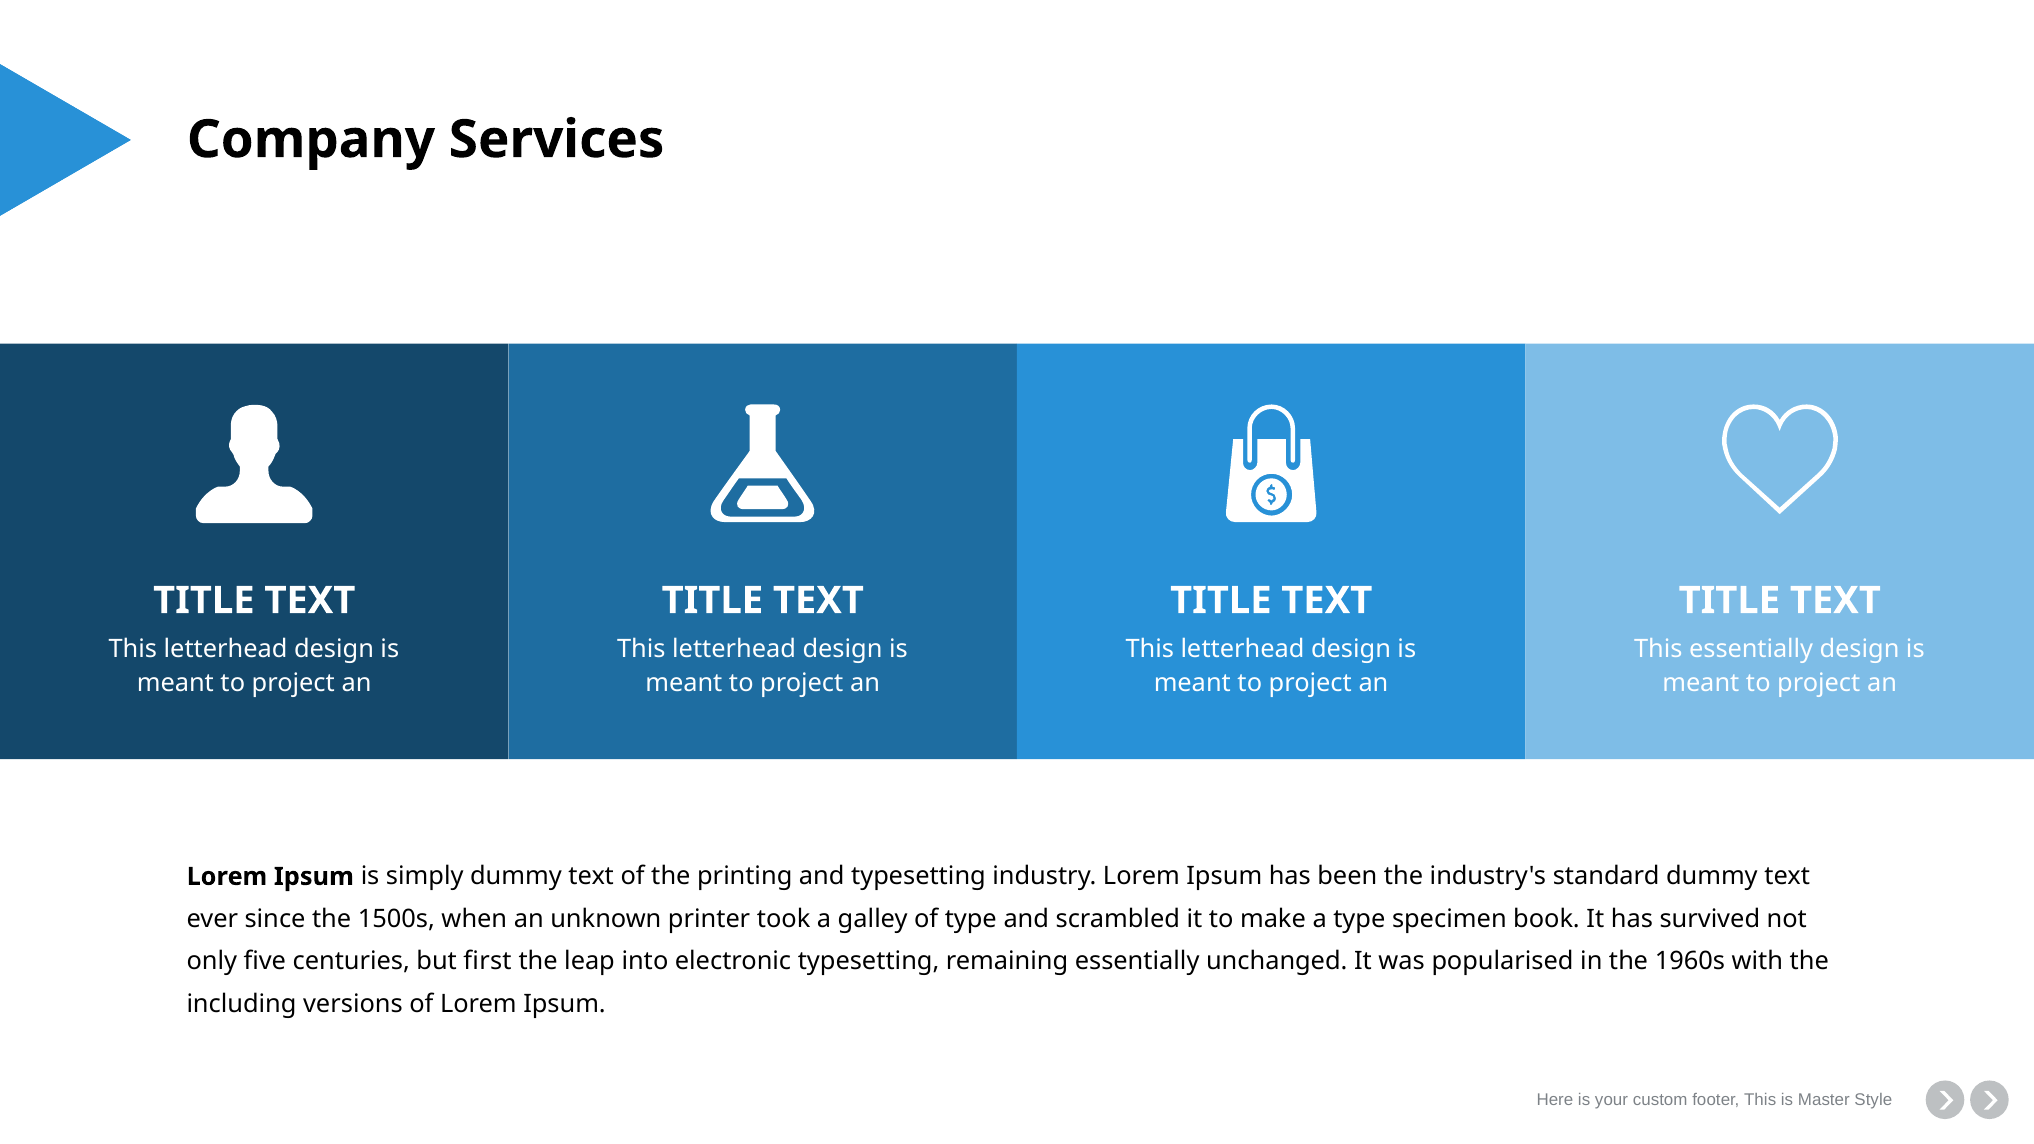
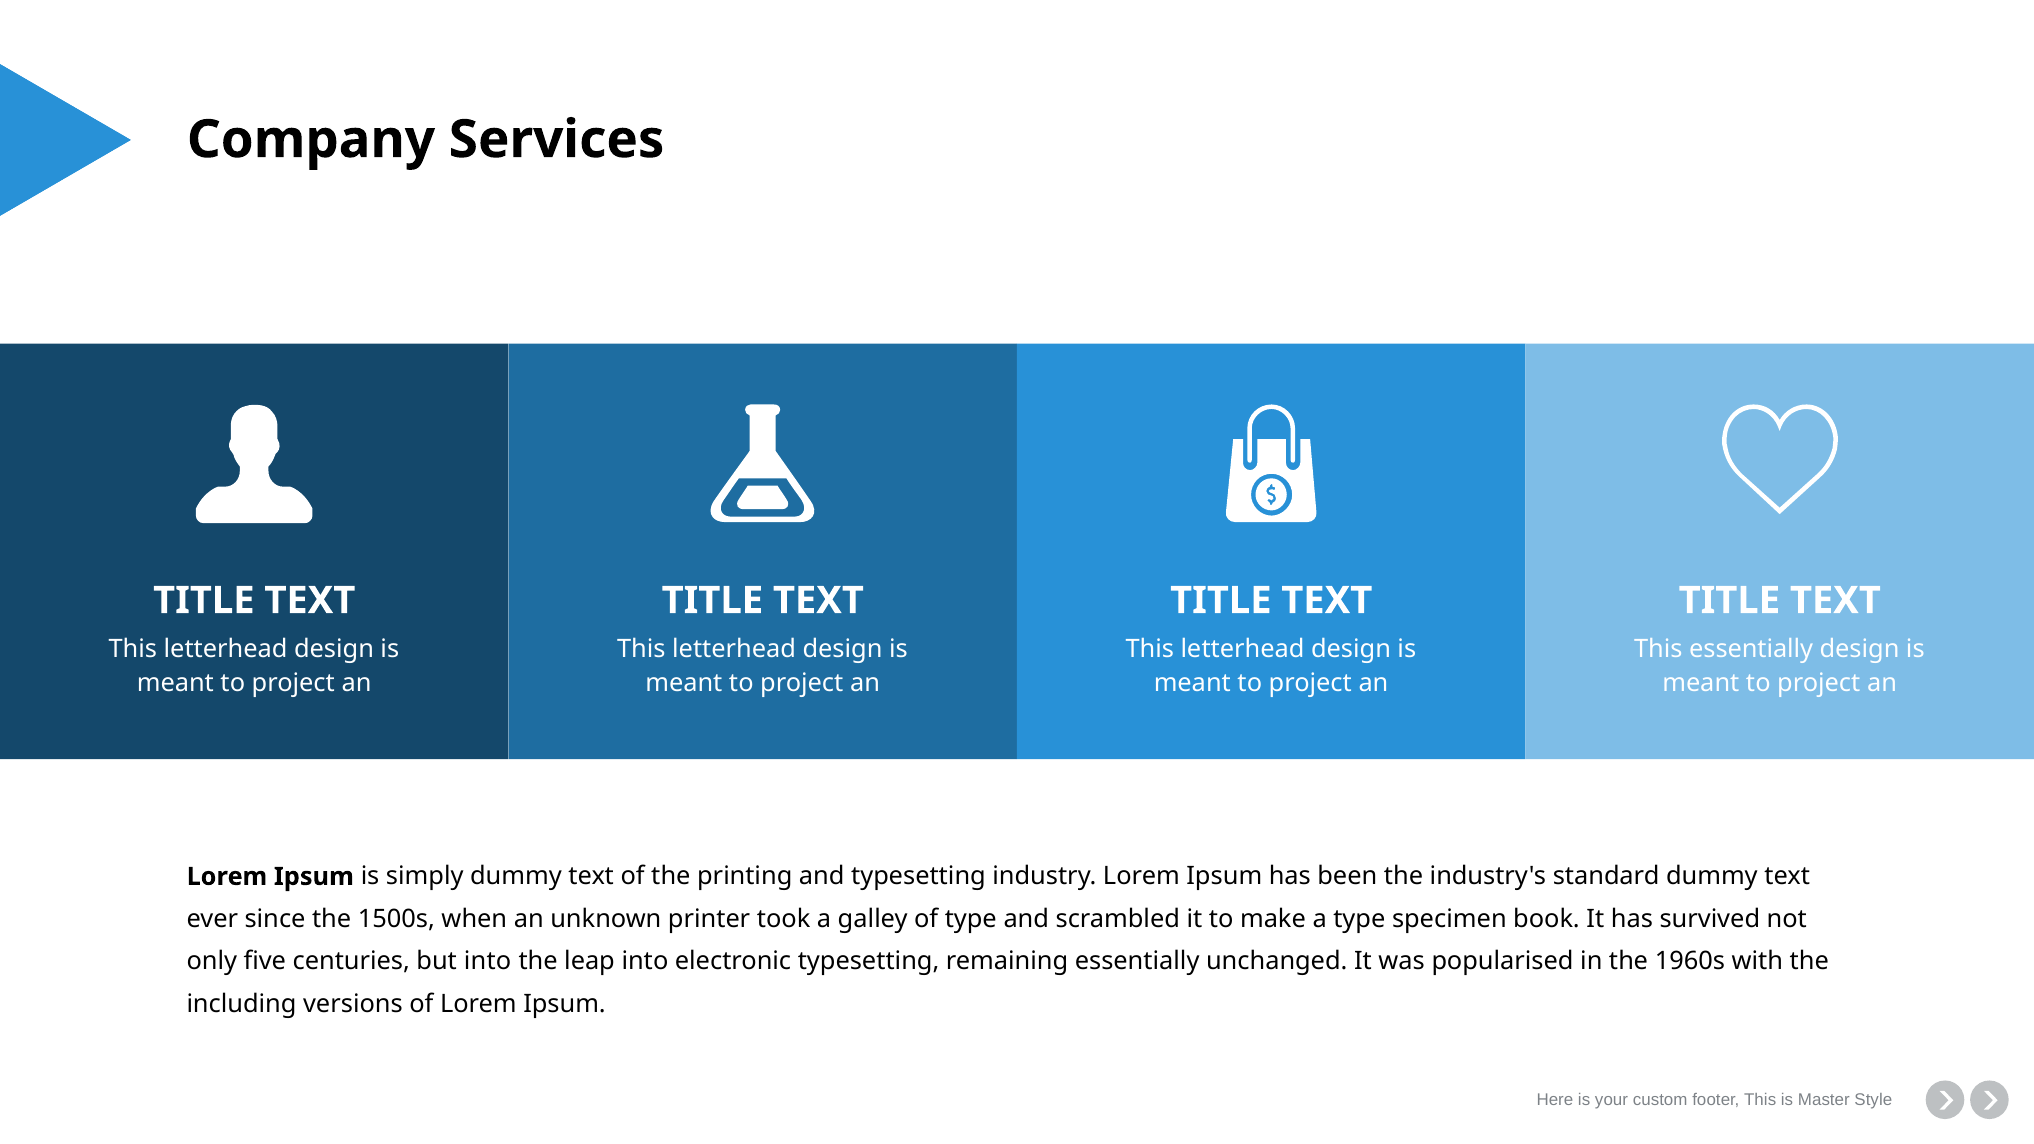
but first: first -> into
